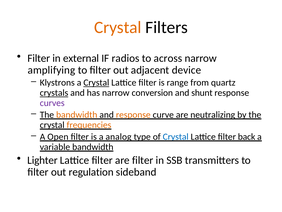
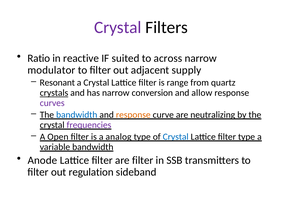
Crystal at (118, 27) colour: orange -> purple
Filter at (39, 58): Filter -> Ratio
external: external -> reactive
radios: radios -> suited
amplifying: amplifying -> modulator
device: device -> supply
Klystrons: Klystrons -> Resonant
Crystal at (96, 82) underline: present -> none
shunt: shunt -> allow
bandwidth at (77, 115) colour: orange -> blue
frequencies colour: orange -> purple
filter back: back -> type
Lighter: Lighter -> Anode
